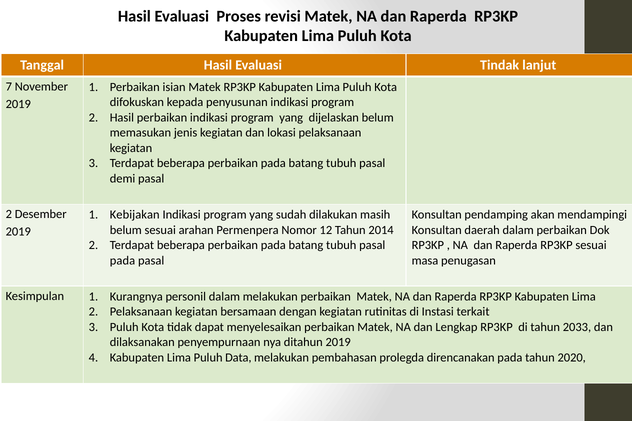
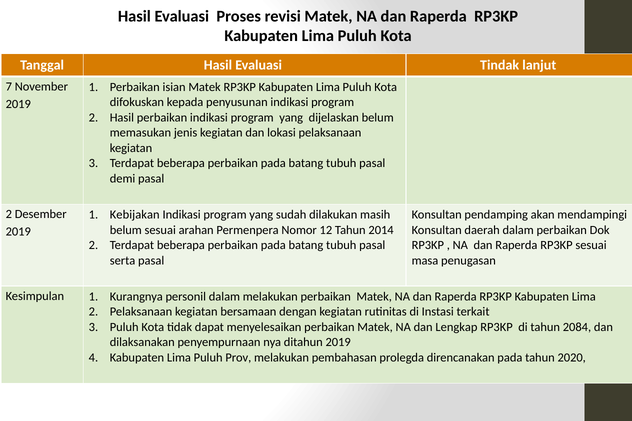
pada at (122, 261): pada -> serta
2033: 2033 -> 2084
Data: Data -> Prov
